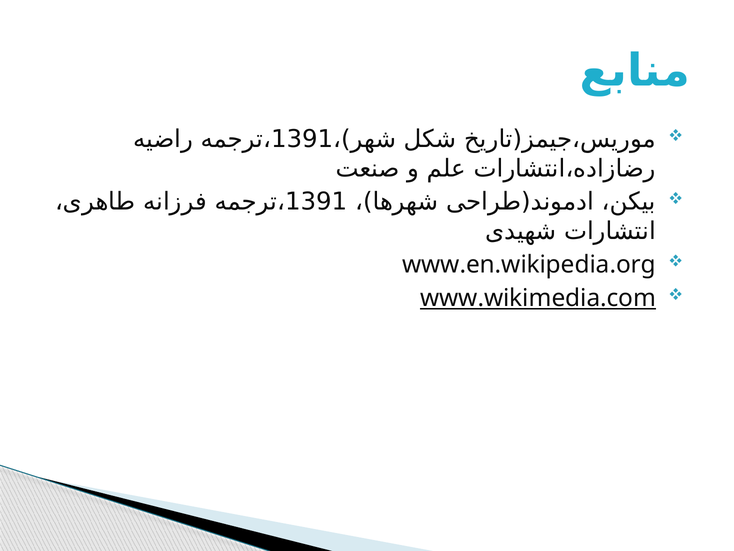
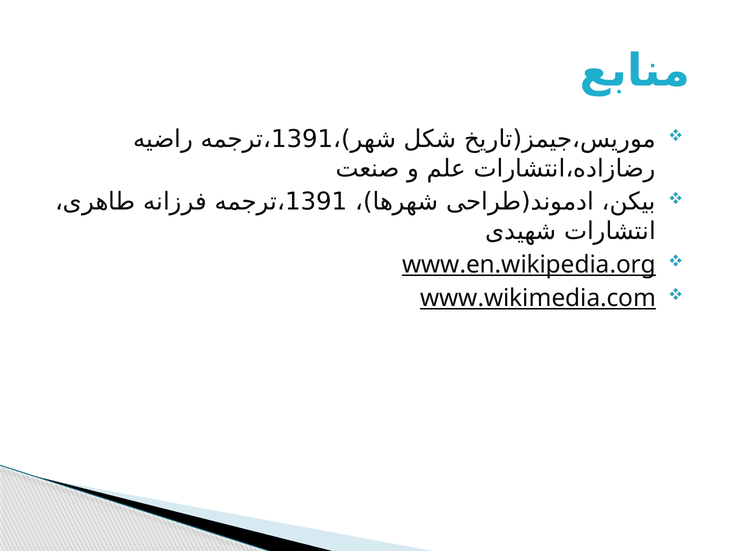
www.en.wikipedia.org underline: none -> present
